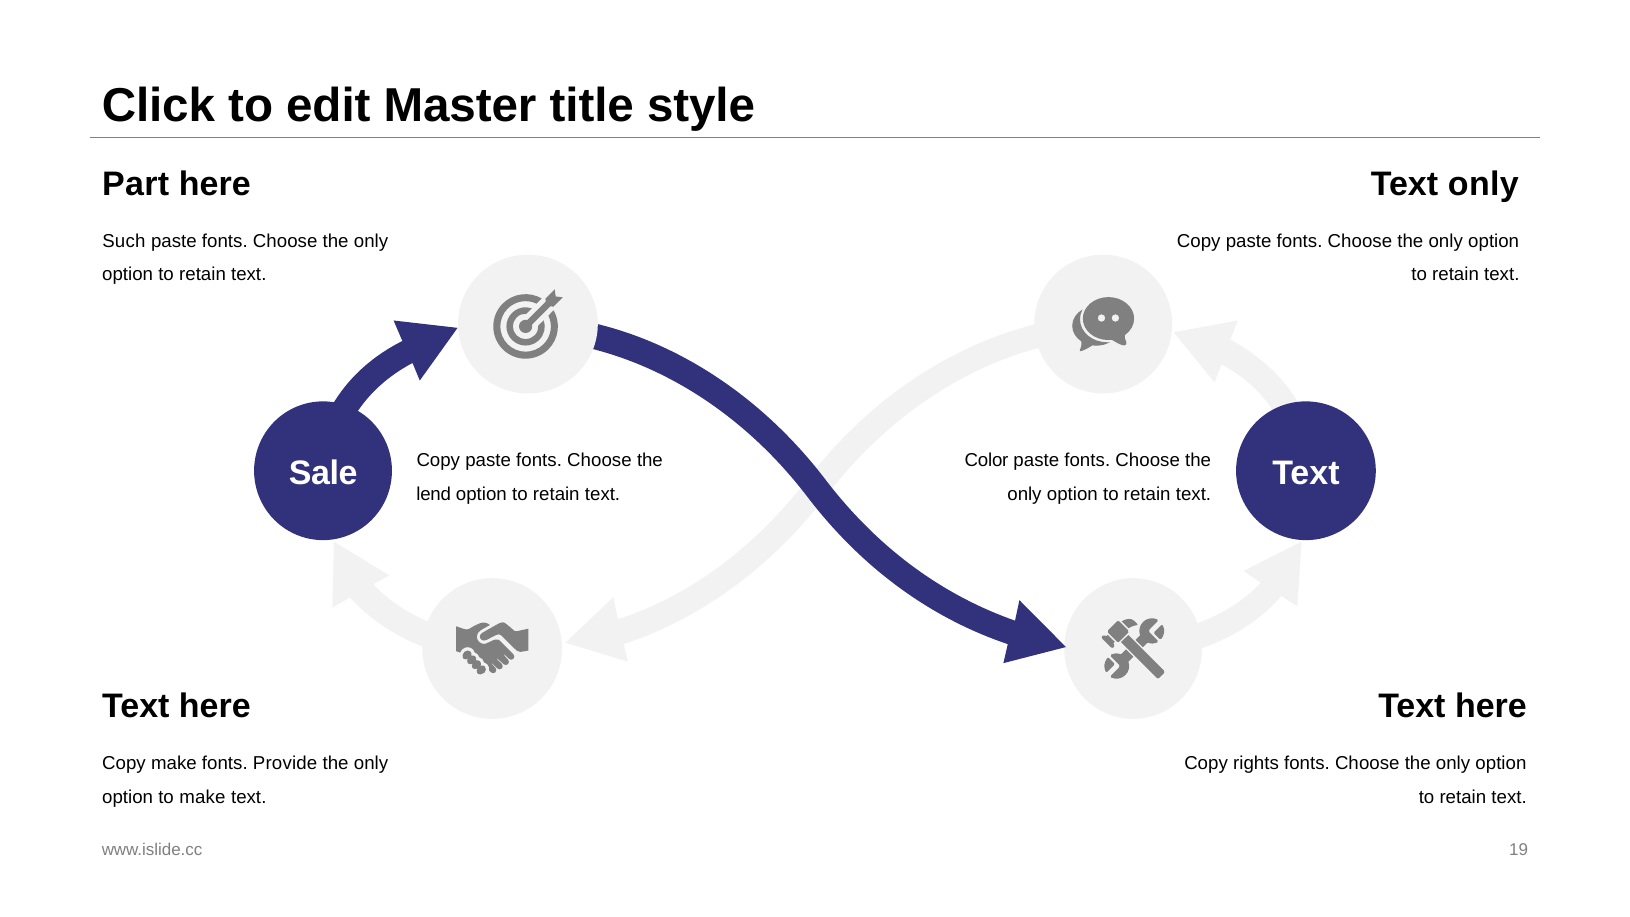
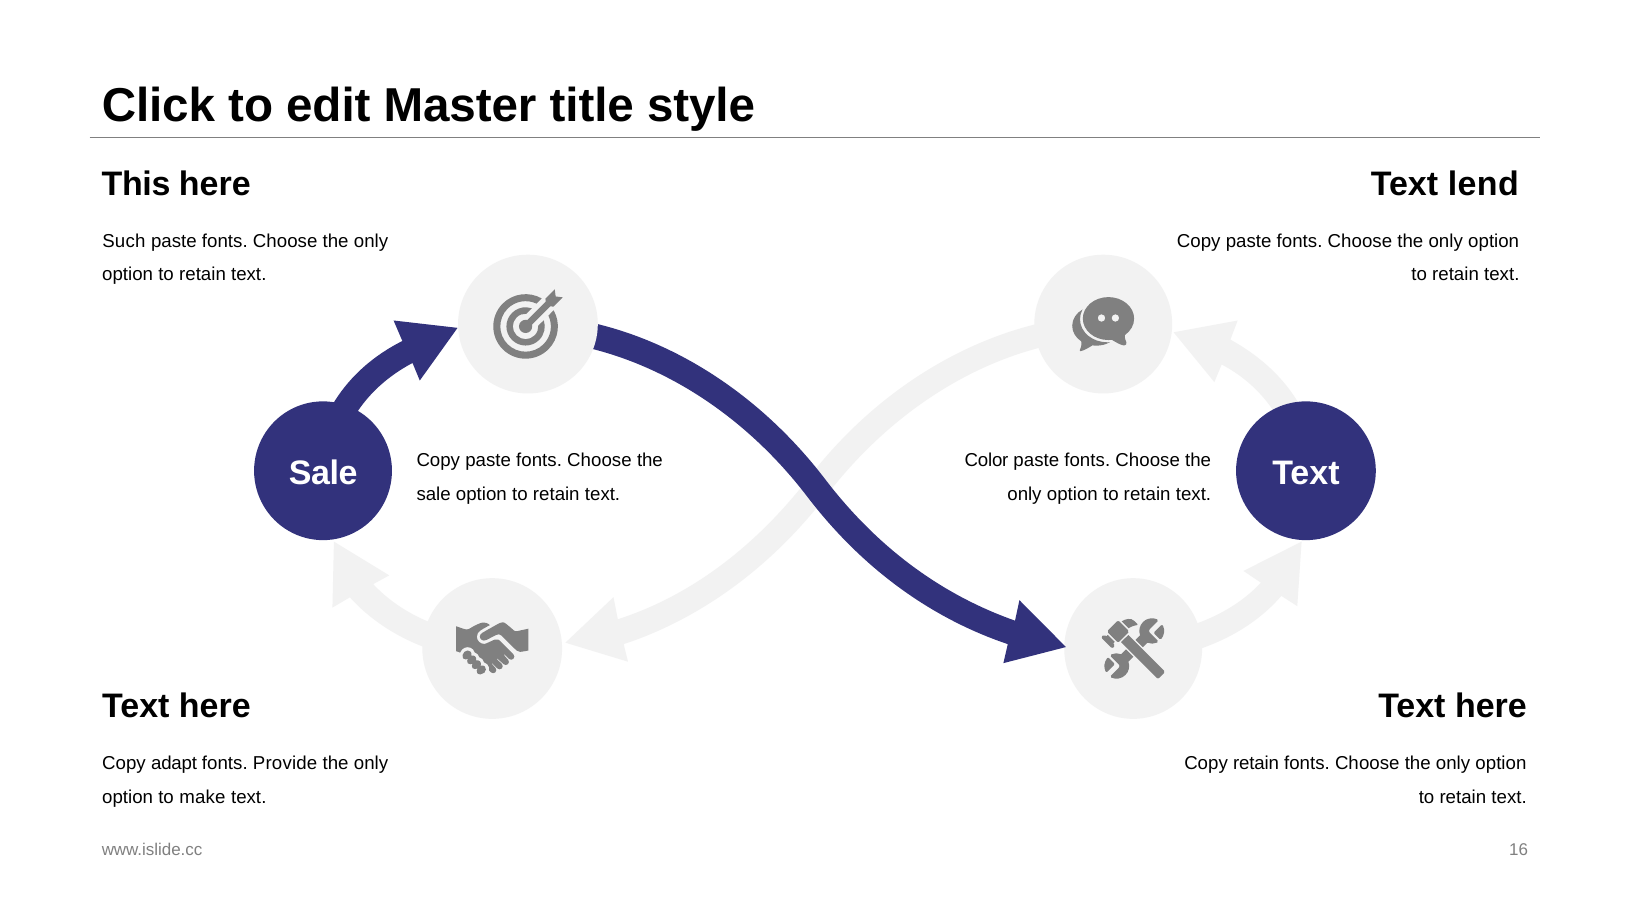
Part: Part -> This
Text only: only -> lend
lend at (434, 494): lend -> sale
Copy make: make -> adapt
Copy rights: rights -> retain
19: 19 -> 16
